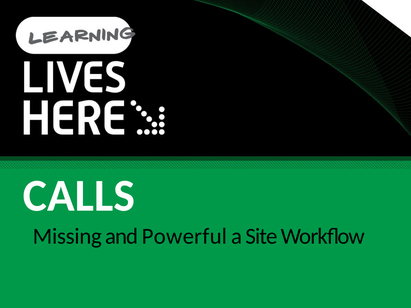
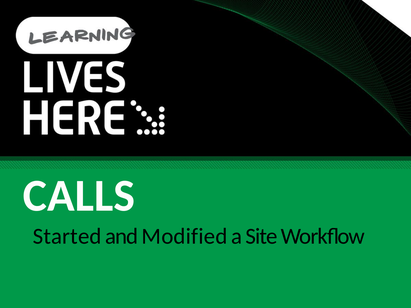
Missing: Missing -> Started
Powerful: Powerful -> Modified
